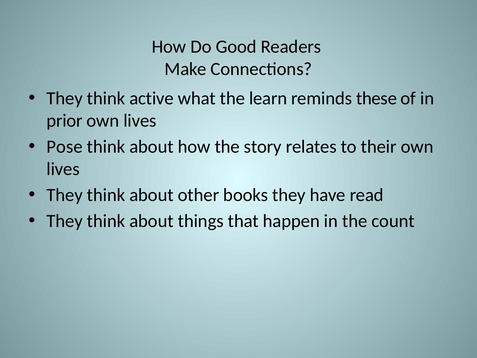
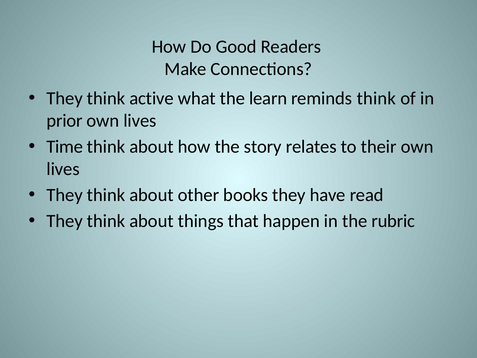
reminds these: these -> think
Pose: Pose -> Time
count: count -> rubric
